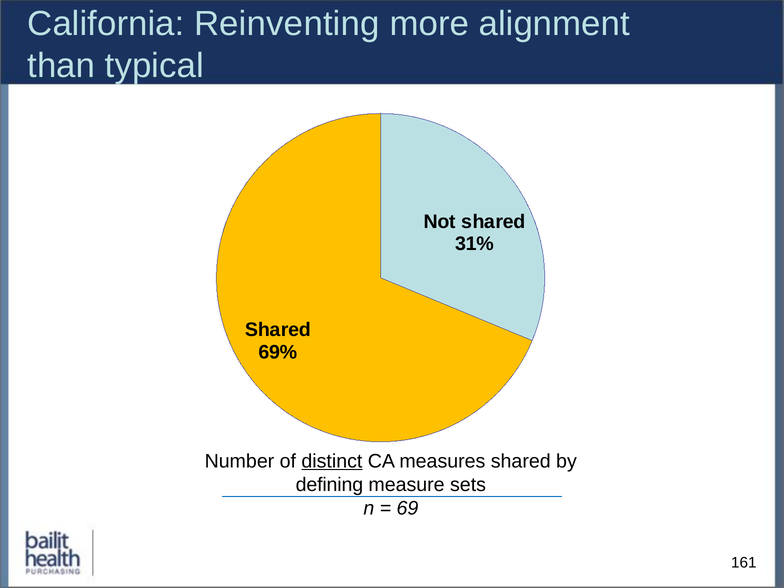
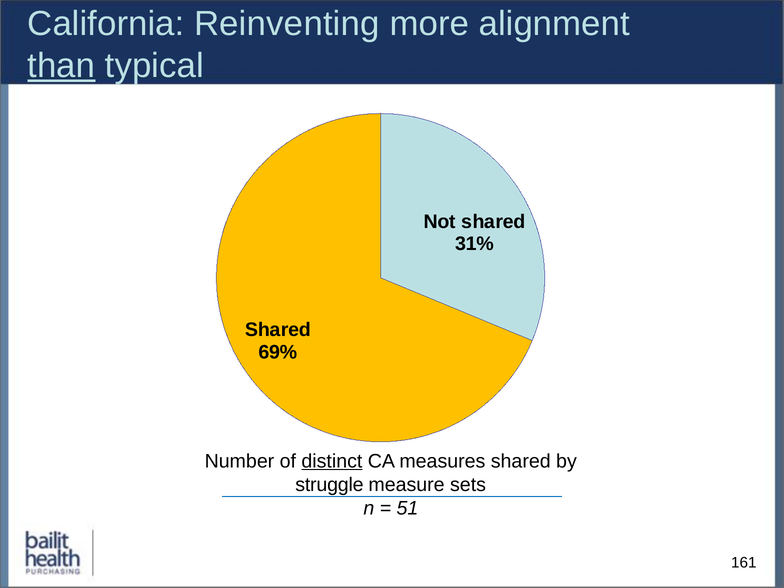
than underline: none -> present
defining: defining -> struggle
69: 69 -> 51
